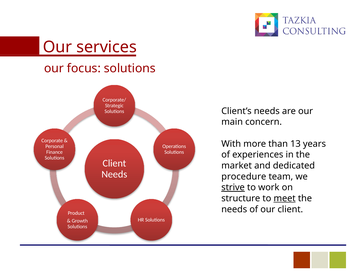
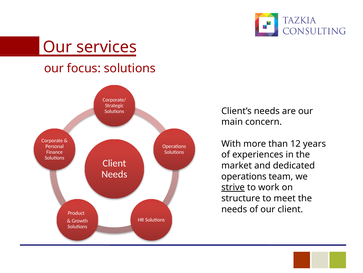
13: 13 -> 12
procedure at (244, 176): procedure -> operations
meet underline: present -> none
